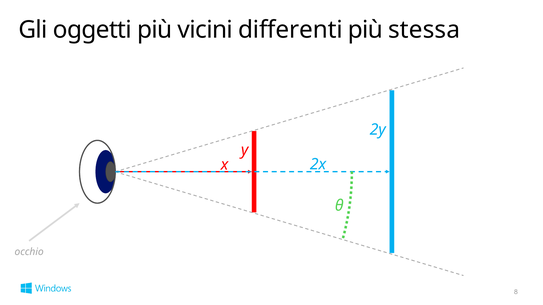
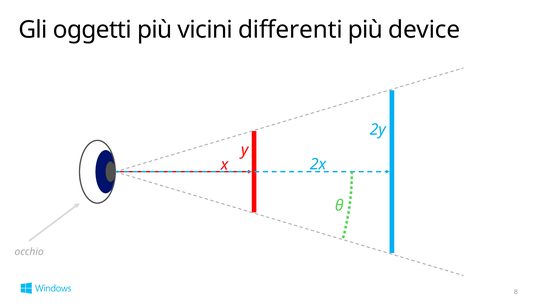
stessa: stessa -> device
